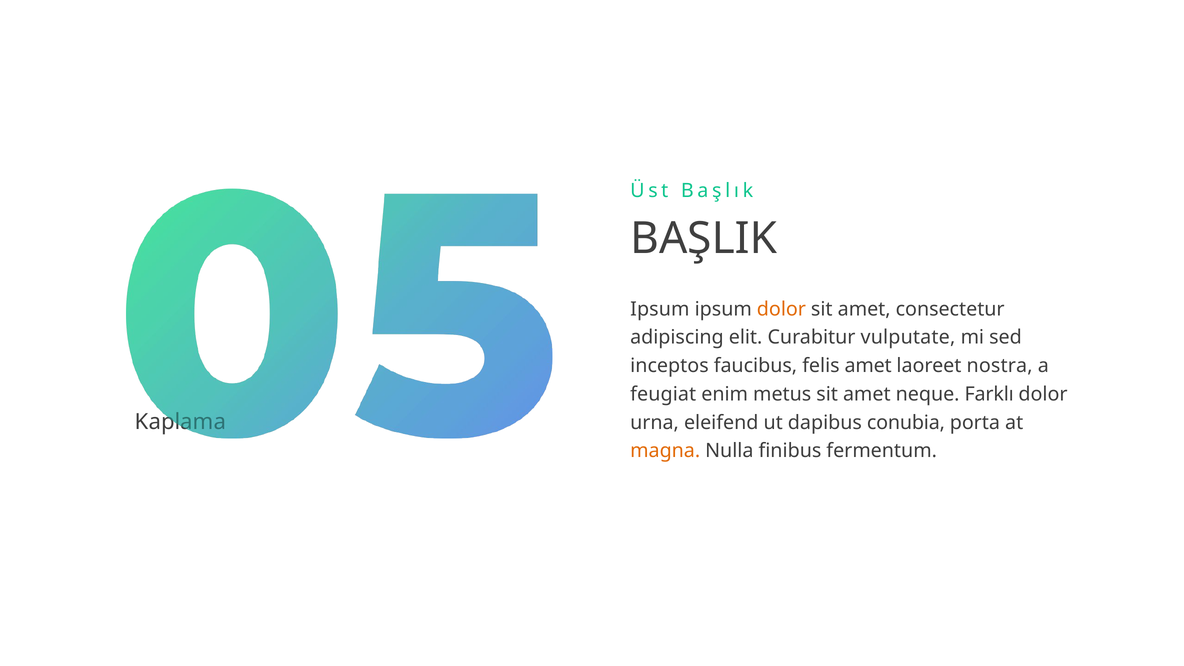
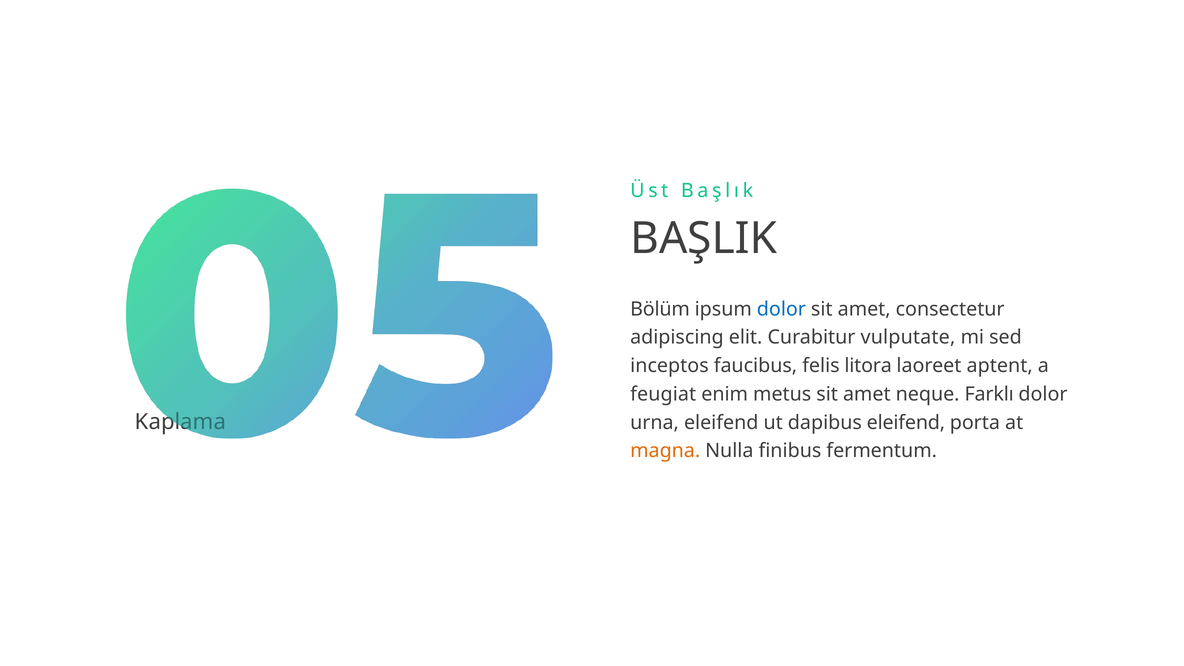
Ipsum at (660, 309): Ipsum -> Bölüm
dolor at (781, 309) colour: orange -> blue
felis amet: amet -> litora
nostra: nostra -> aptent
dapibus conubia: conubia -> eleifend
